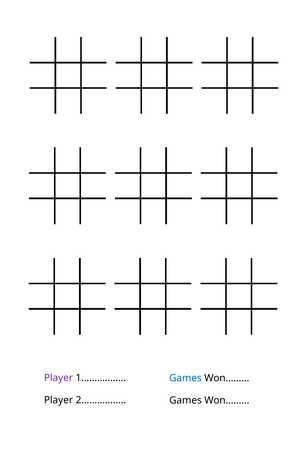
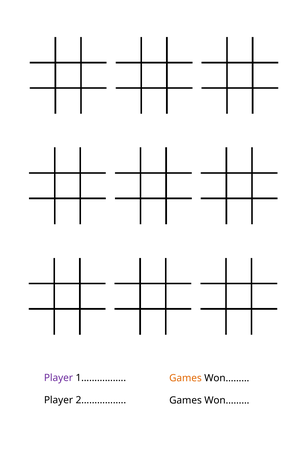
Games at (185, 378) colour: blue -> orange
